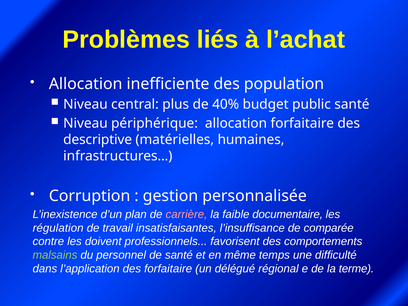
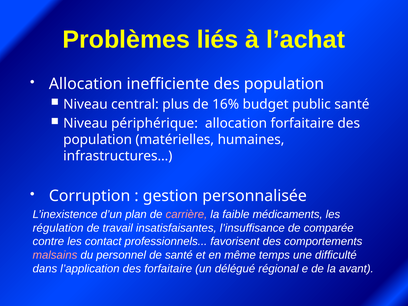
40%: 40% -> 16%
descriptive at (98, 140): descriptive -> population
documentaire: documentaire -> médicaments
doivent: doivent -> contact
malsains colour: light green -> pink
terme: terme -> avant
